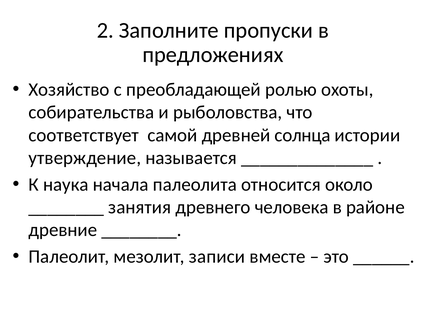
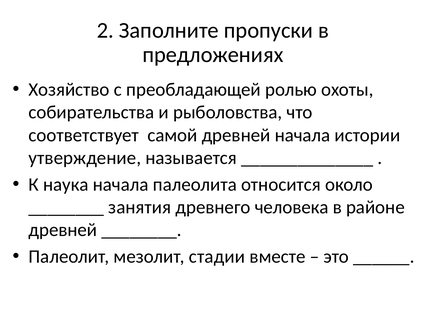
древней солнца: солнца -> начала
древние at (63, 230): древние -> древней
записи: записи -> стадии
